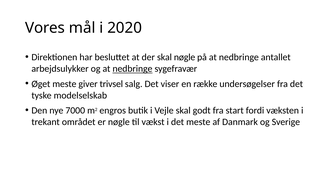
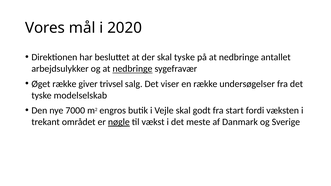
skal nøgle: nøgle -> tyske
Øget meste: meste -> række
nøgle at (119, 122) underline: none -> present
